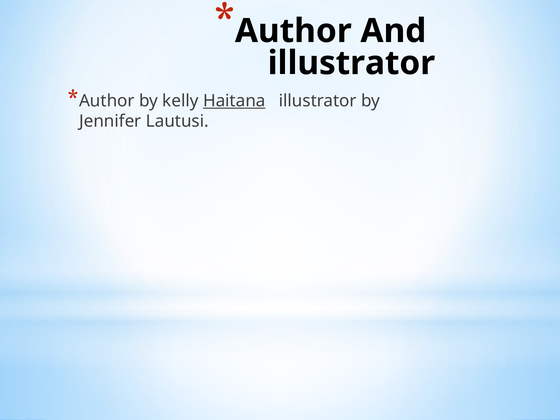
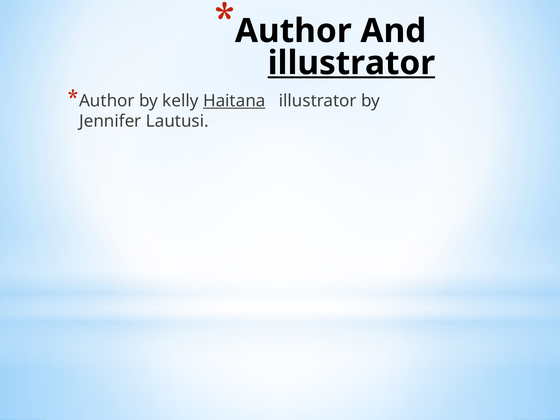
illustrator at (351, 63) underline: none -> present
